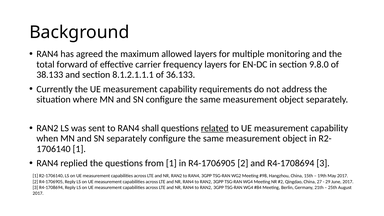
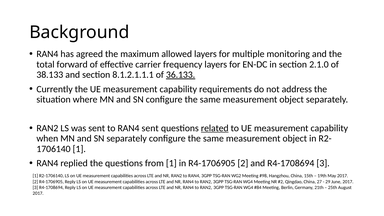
9.8.0: 9.8.0 -> 2.1.0
36.133 underline: none -> present
RAN4 shall: shall -> sent
